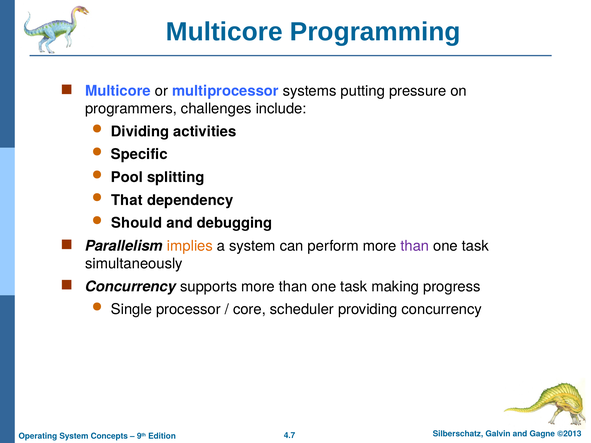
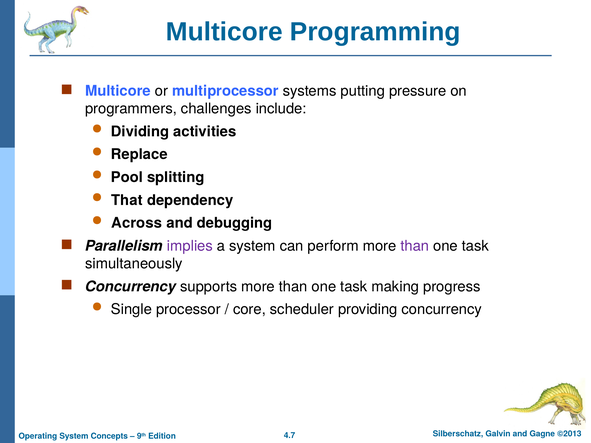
Specific: Specific -> Replace
Should: Should -> Across
implies colour: orange -> purple
